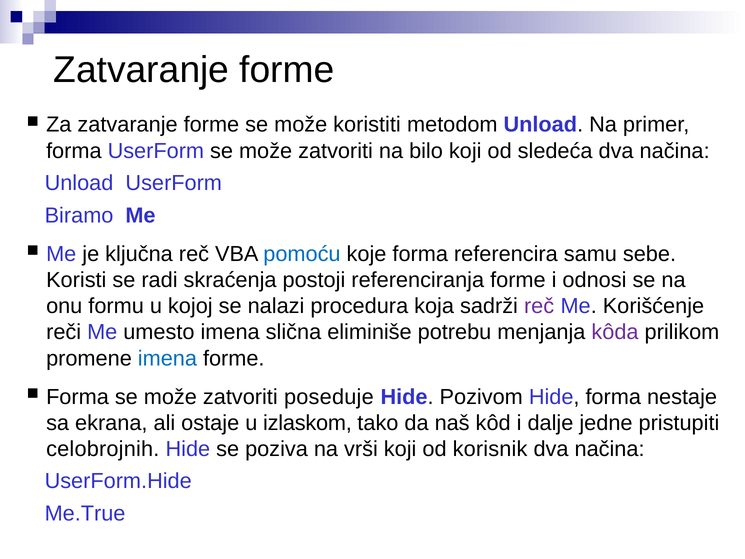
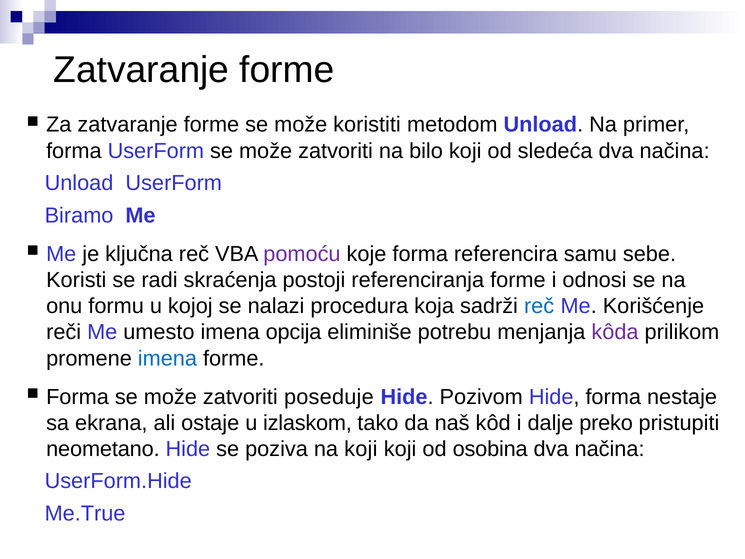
pomoću colour: blue -> purple
reč at (539, 306) colour: purple -> blue
slična: slična -> opcija
jedne: jedne -> preko
celobrojnih: celobrojnih -> neometano
na vrši: vrši -> koji
korisnik: korisnik -> osobina
